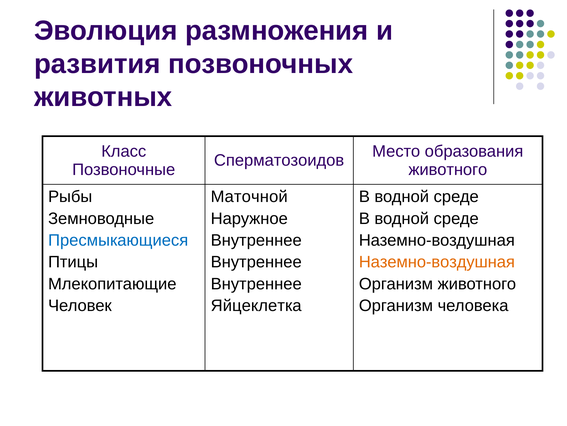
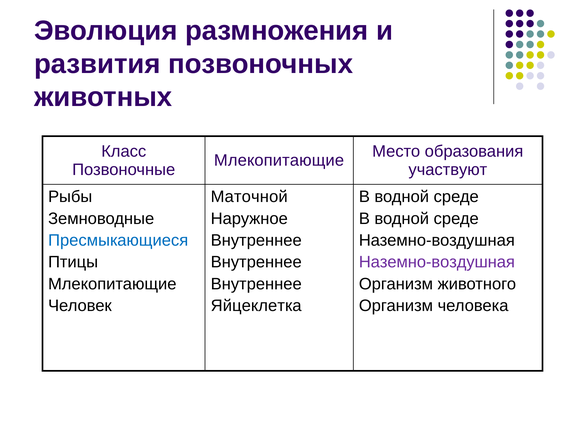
Сперматозоидов at (279, 160): Сперматозоидов -> Млекопитающие
животного at (448, 169): животного -> участвуют
Наземно-воздушная at (437, 262) colour: orange -> purple
